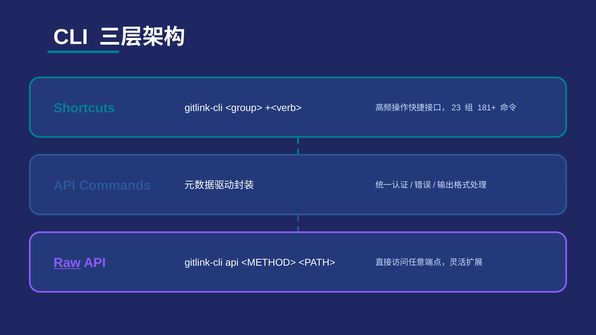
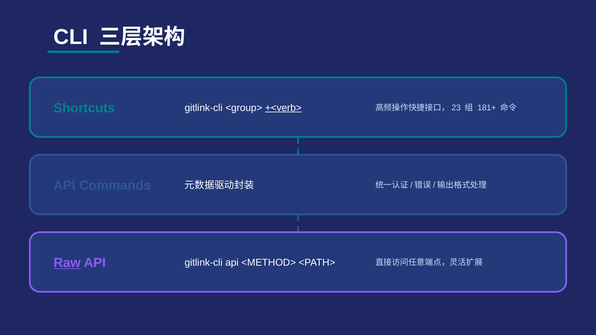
+<verb> underline: none -> present
